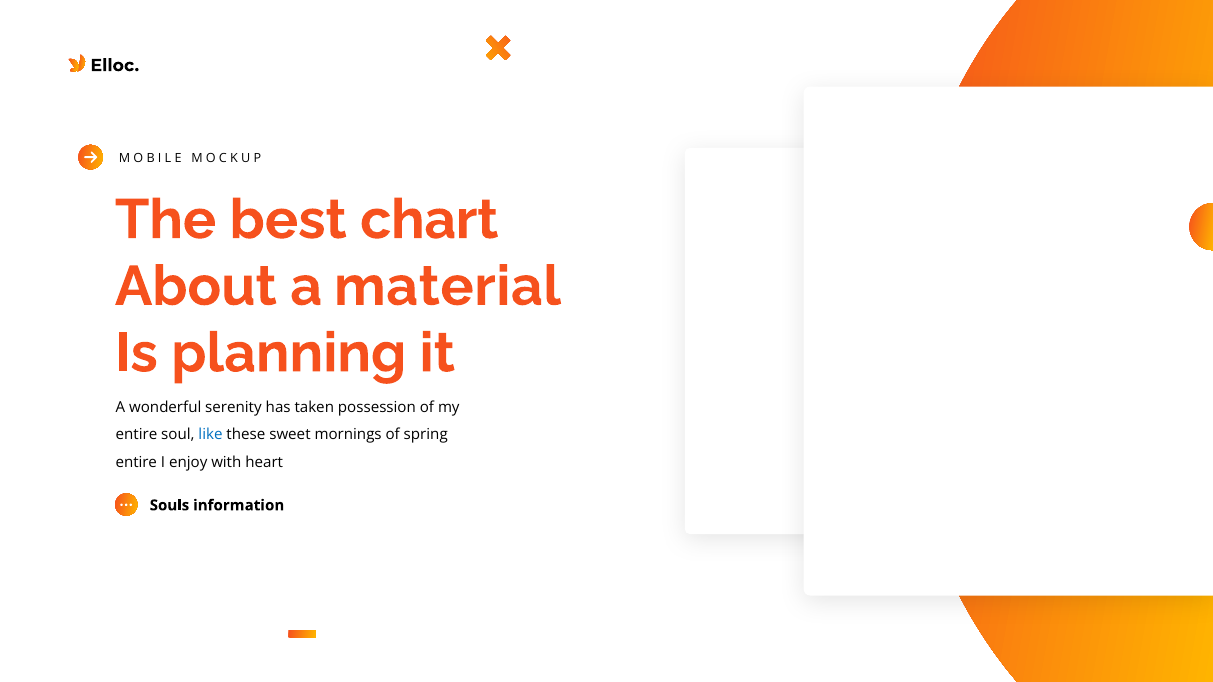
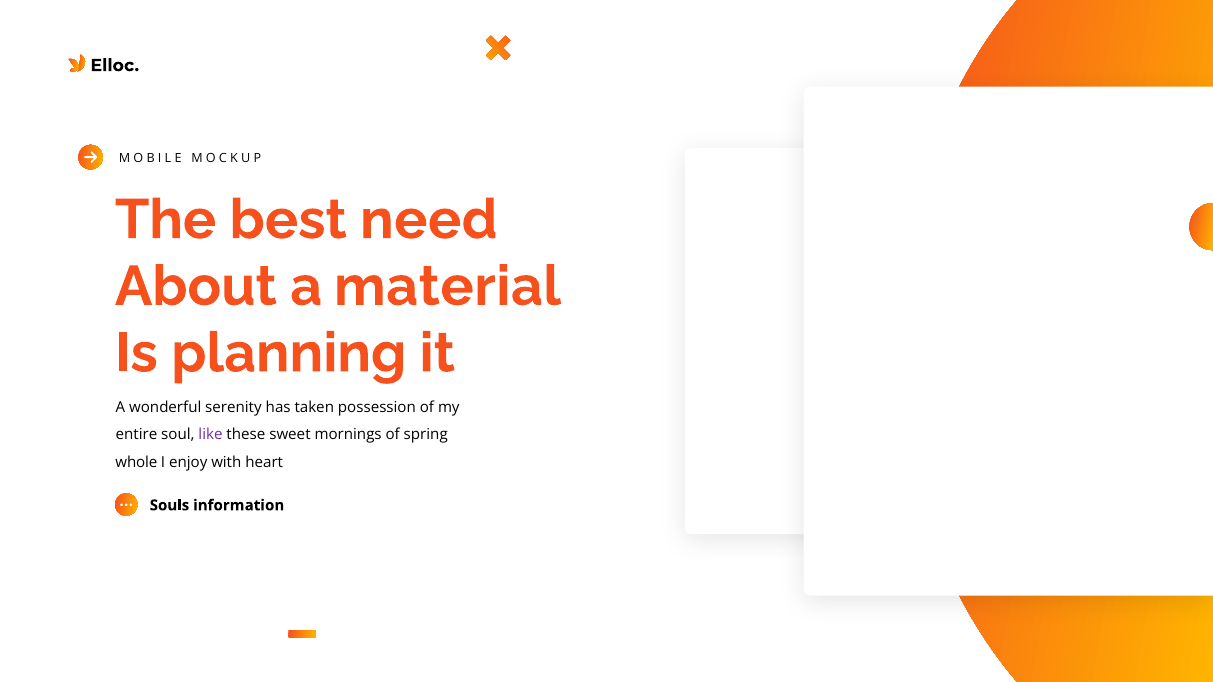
chart: chart -> need
like colour: blue -> purple
entire at (136, 462): entire -> whole
